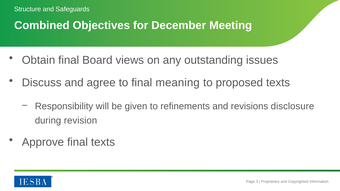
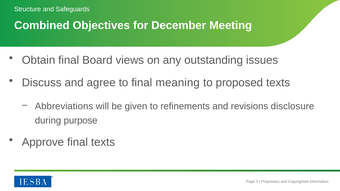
Responsibility: Responsibility -> Abbreviations
revision: revision -> purpose
